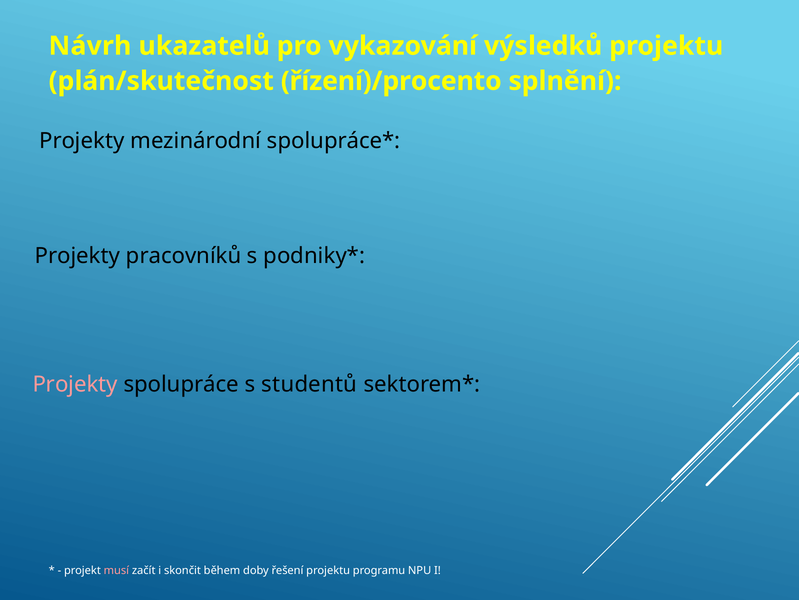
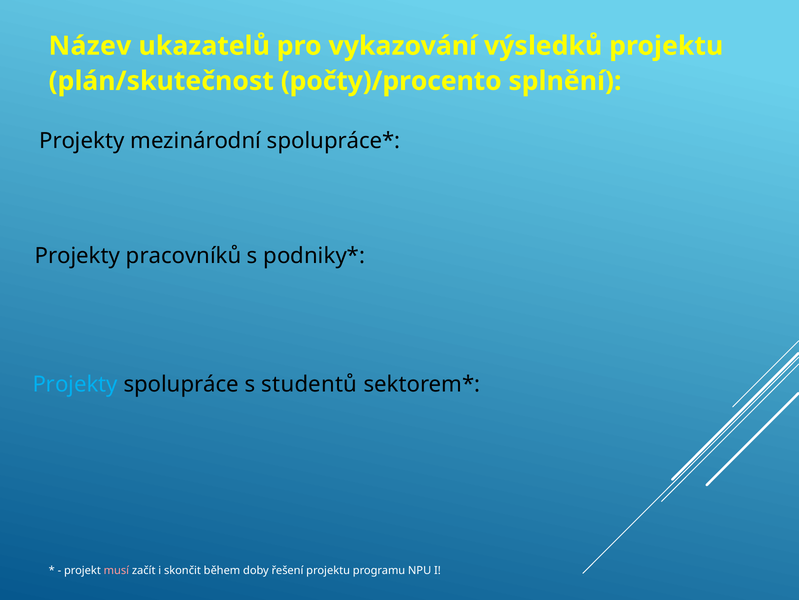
Návrh: Návrh -> Název
řízení)/procento: řízení)/procento -> počty)/procento
Projekty at (75, 384) colour: pink -> light blue
